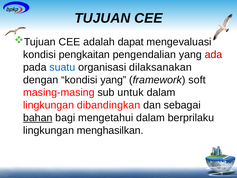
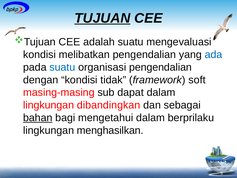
TUJUAN underline: none -> present
adalah dapat: dapat -> suatu
pengkaitan: pengkaitan -> melibatkan
ada colour: red -> blue
organisasi dilaksanakan: dilaksanakan -> pengendalian
kondisi yang: yang -> tidak
untuk: untuk -> dapat
